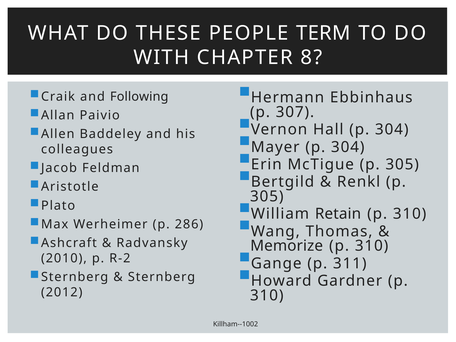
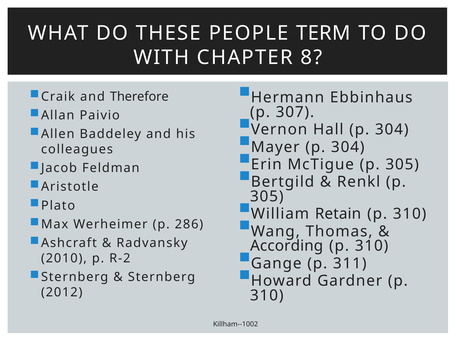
Following: Following -> Therefore
Memorize: Memorize -> According
